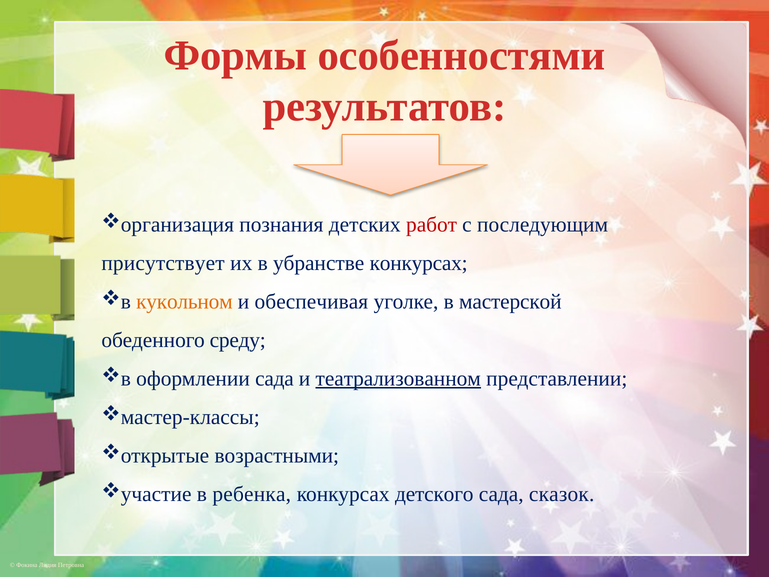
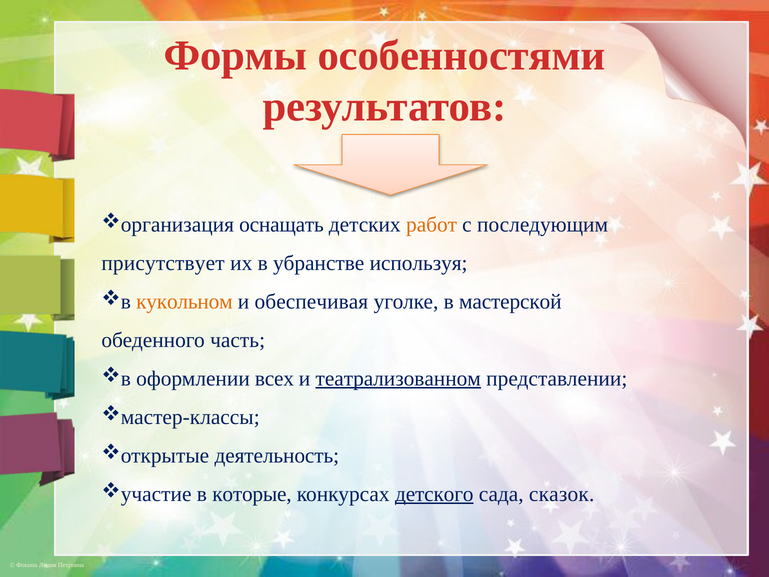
познания: познания -> оснащать
работ colour: red -> orange
убранстве конкурсах: конкурсах -> используя
среду: среду -> часть
оформлении сада: сада -> всех
возрастными: возрастными -> деятельность
ребенка: ребенка -> которые
детского underline: none -> present
